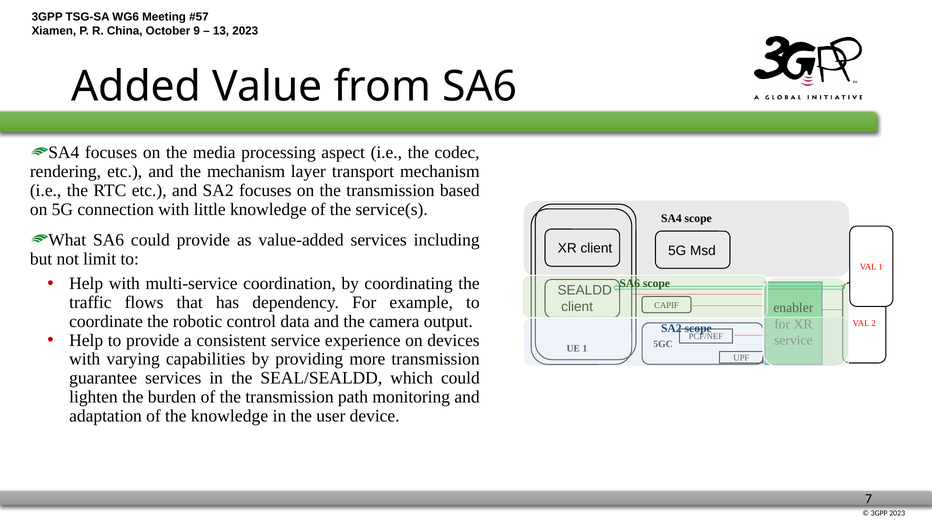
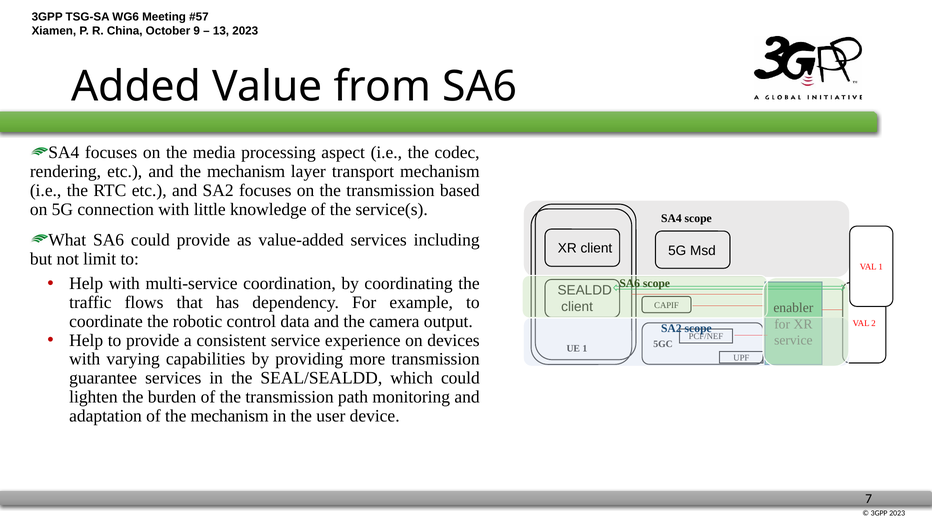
of the knowledge: knowledge -> mechanism
